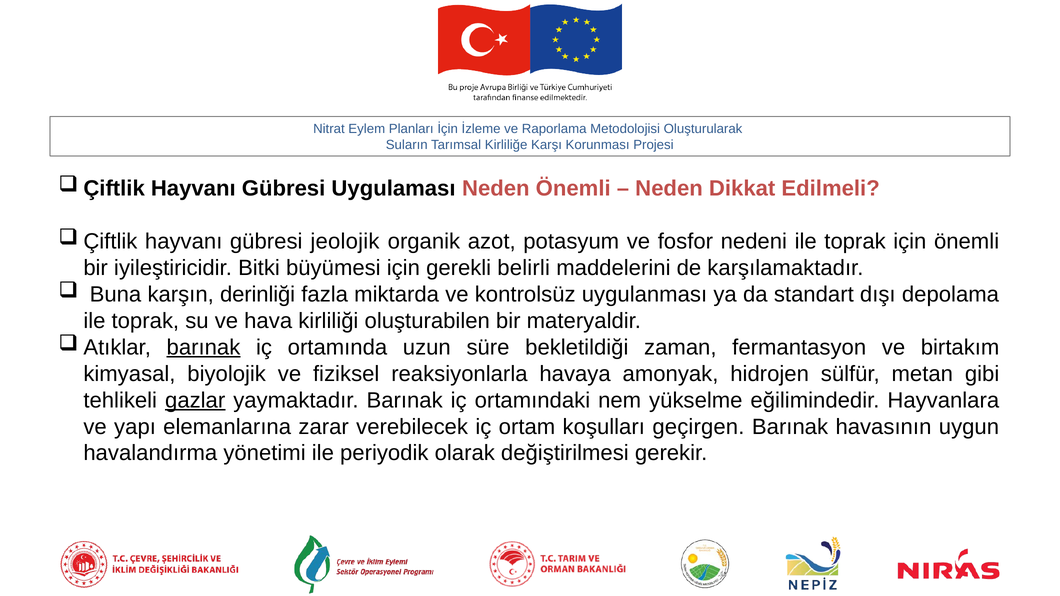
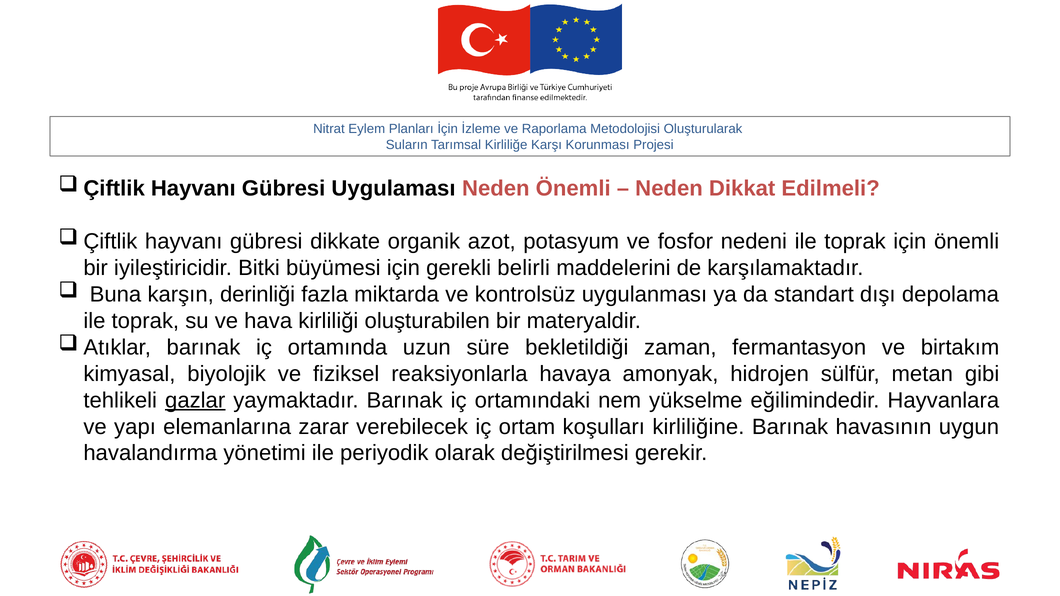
jeolojik: jeolojik -> dikkate
barınak at (203, 347) underline: present -> none
geçirgen: geçirgen -> kirliliğine
